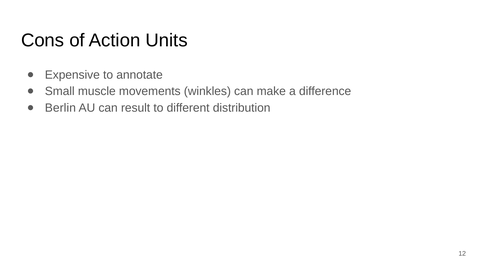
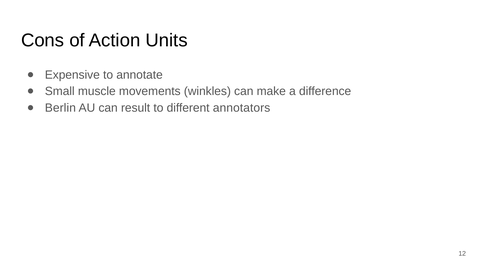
distribution: distribution -> annotators
